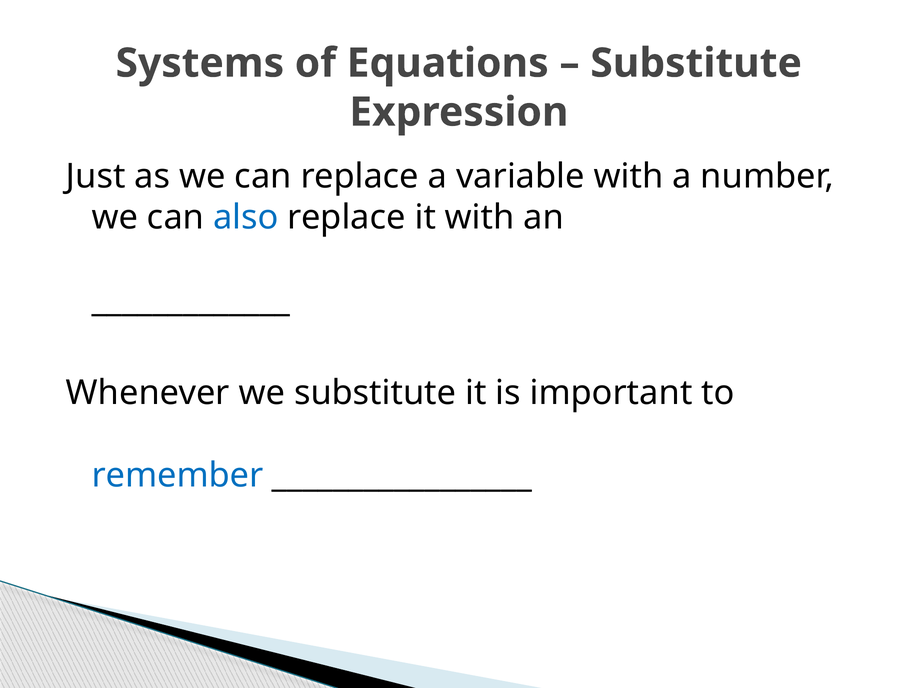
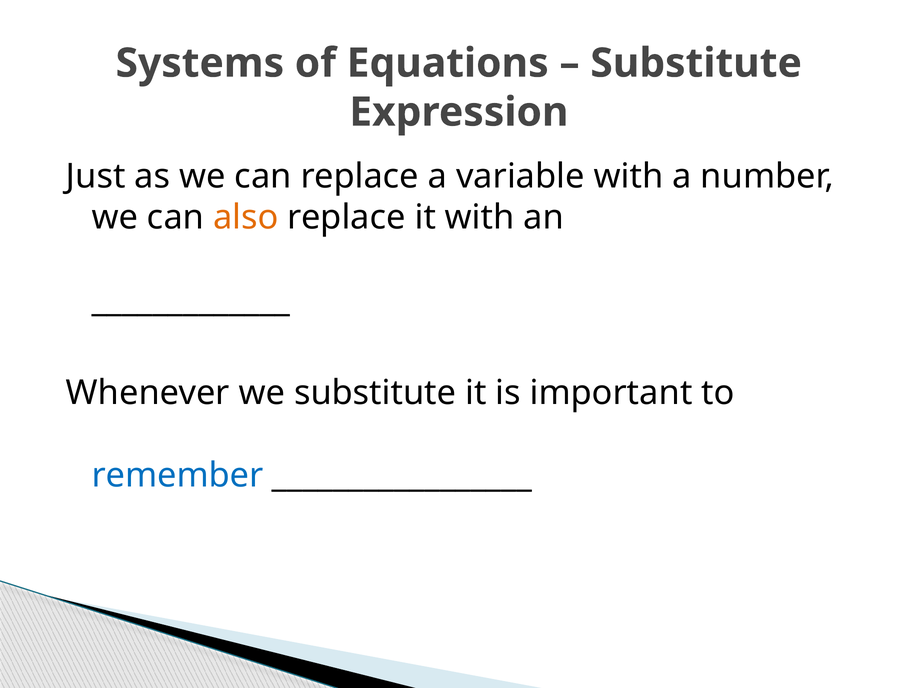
also colour: blue -> orange
